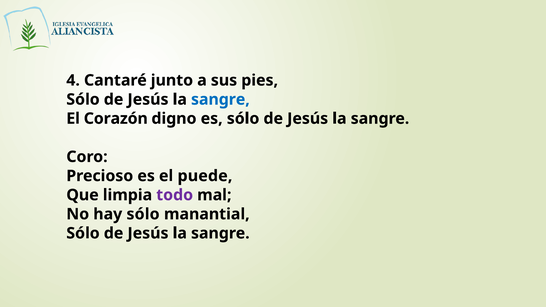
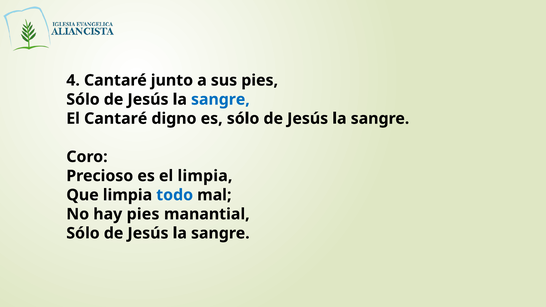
El Corazón: Corazón -> Cantaré
el puede: puede -> limpia
todo colour: purple -> blue
hay sólo: sólo -> pies
